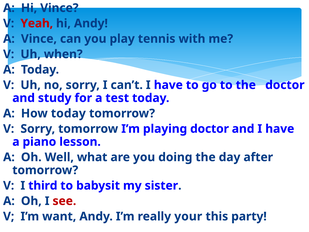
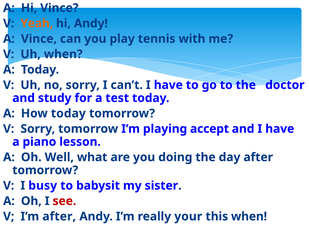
Yeah colour: red -> orange
playing doctor: doctor -> accept
third: third -> busy
I’m want: want -> after
this party: party -> when
